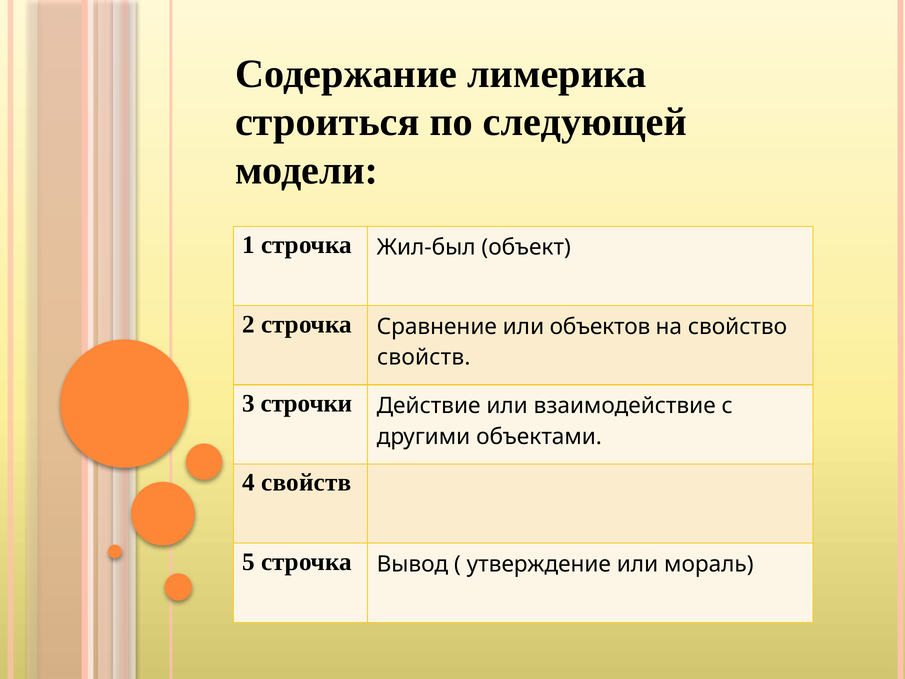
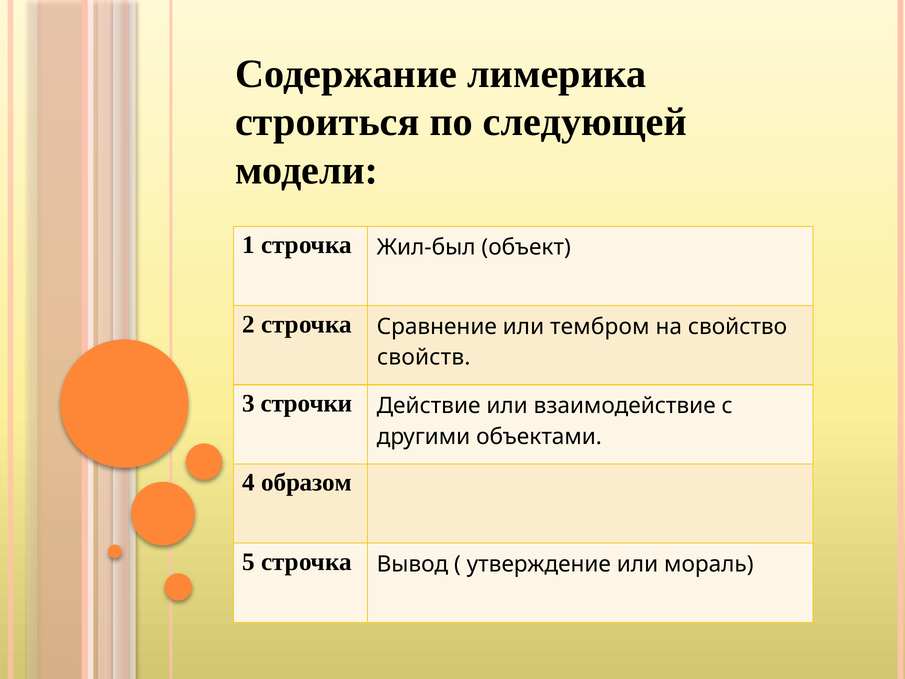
объектов: объектов -> тембром
4 свойств: свойств -> образом
